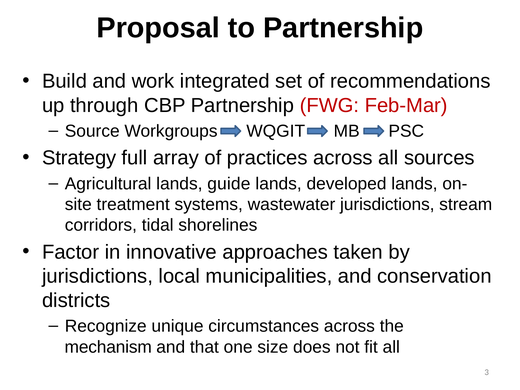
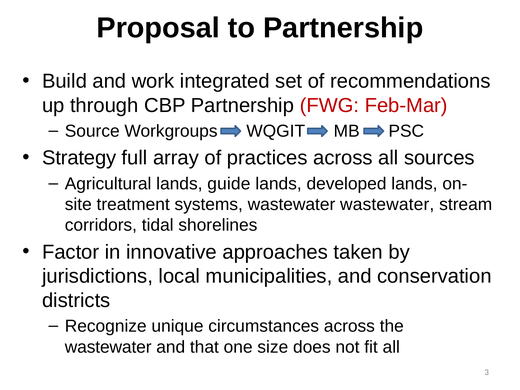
wastewater jurisdictions: jurisdictions -> wastewater
mechanism at (108, 347): mechanism -> wastewater
